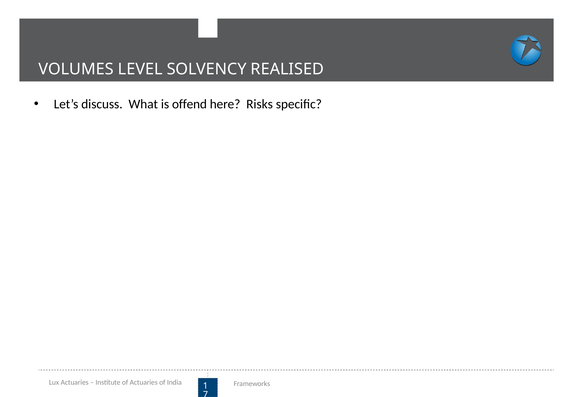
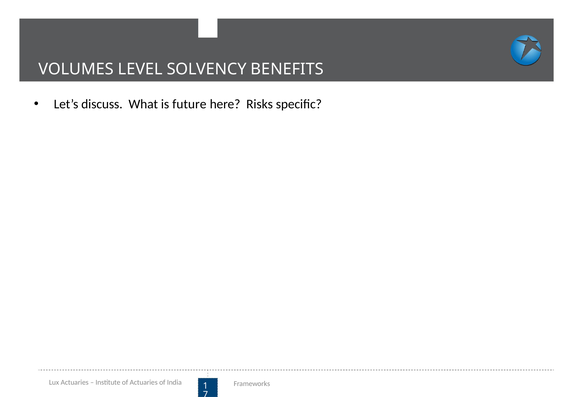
REALISED: REALISED -> BENEFITS
offend: offend -> future
